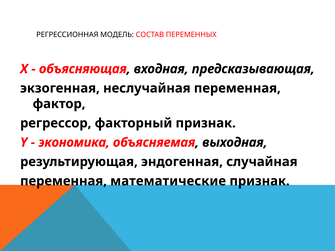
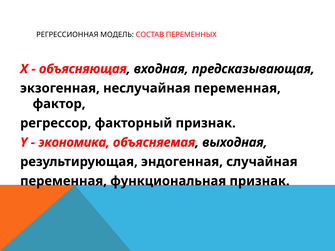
математические: математические -> функциональная
